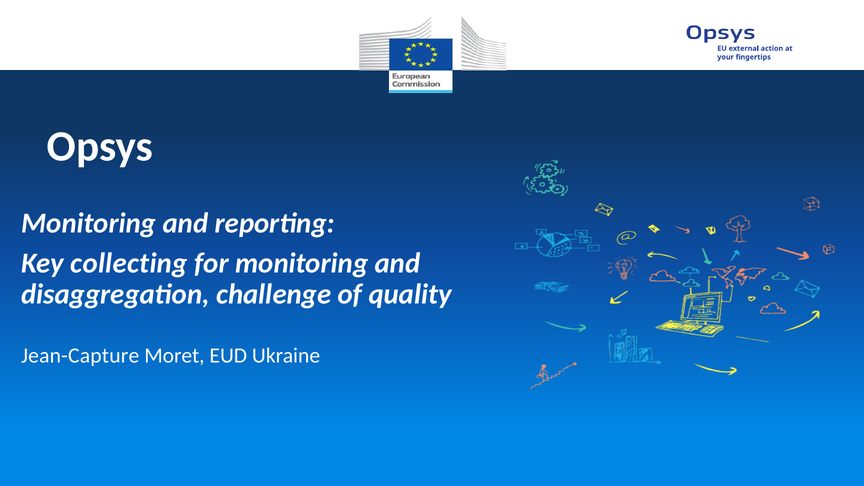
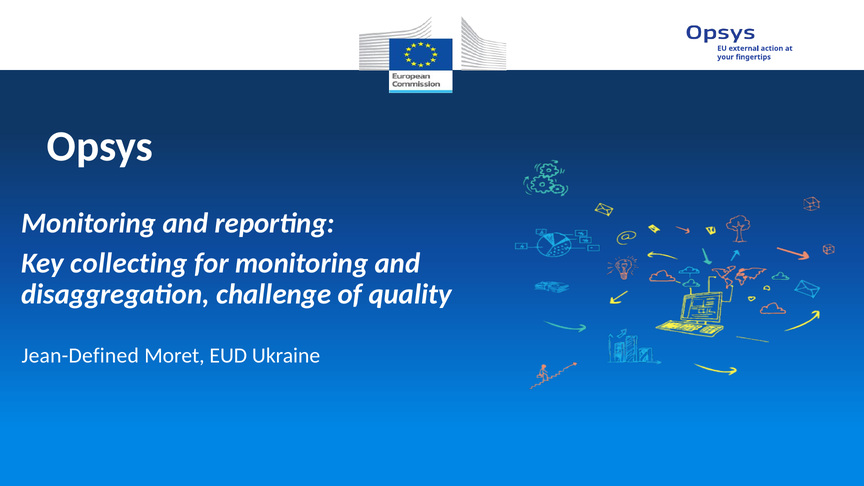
Jean-Capture: Jean-Capture -> Jean-Defined
